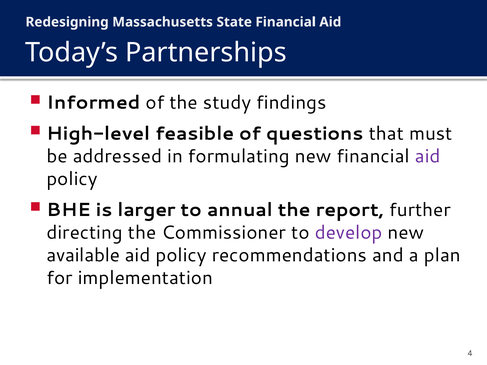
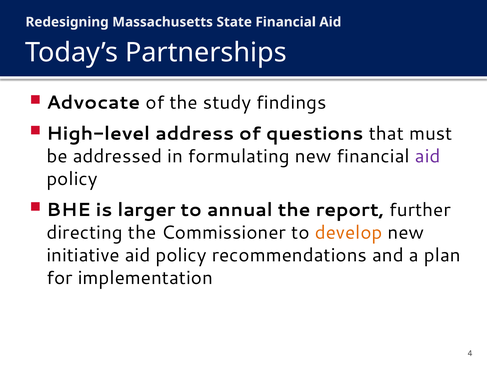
Informed: Informed -> Advocate
feasible: feasible -> address
develop colour: purple -> orange
available: available -> initiative
